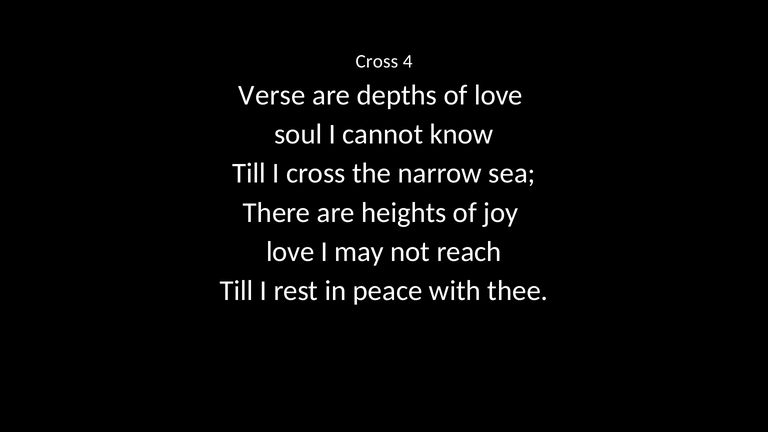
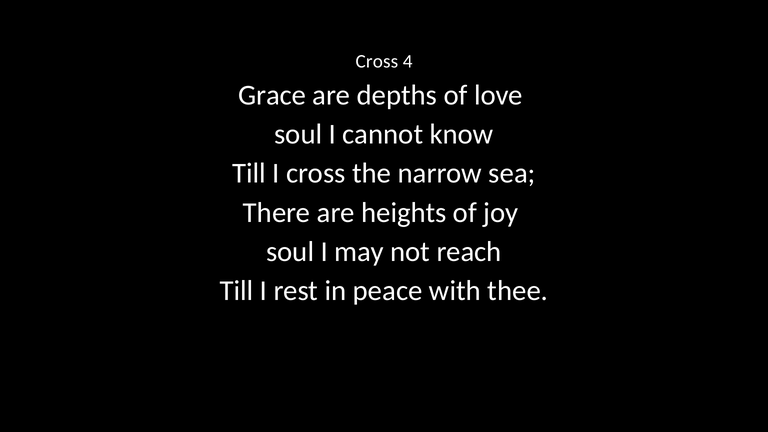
Verse: Verse -> Grace
love at (290, 252): love -> soul
